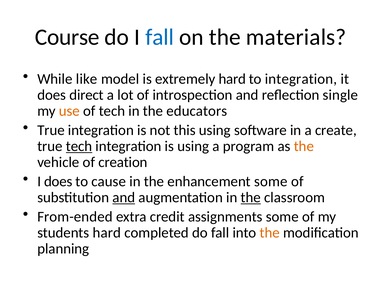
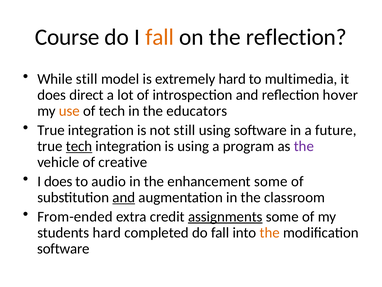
fall at (160, 37) colour: blue -> orange
the materials: materials -> reflection
While like: like -> still
to integration: integration -> multimedia
single: single -> hover
not this: this -> still
create: create -> future
the at (304, 146) colour: orange -> purple
creation: creation -> creative
cause: cause -> audio
the at (251, 197) underline: present -> none
assignments underline: none -> present
planning at (63, 248): planning -> software
